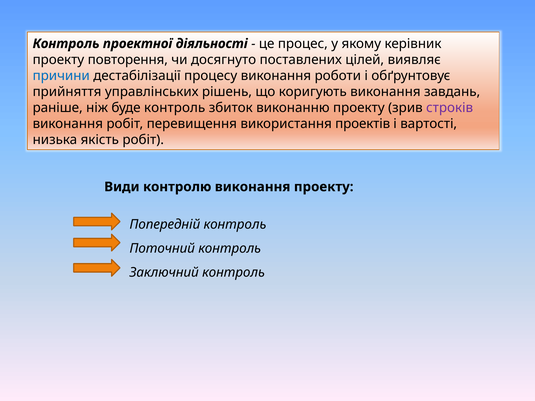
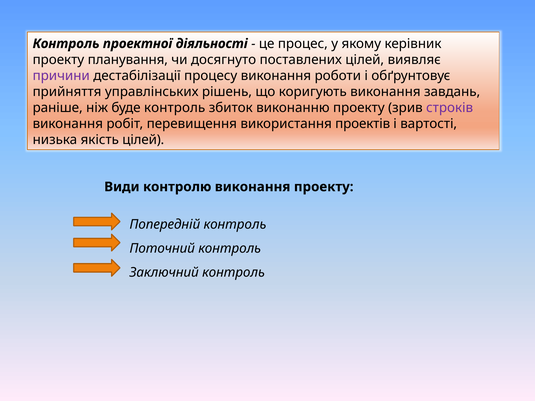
повторення: повторення -> планування
причини colour: blue -> purple
якість робіт: робіт -> цілей
